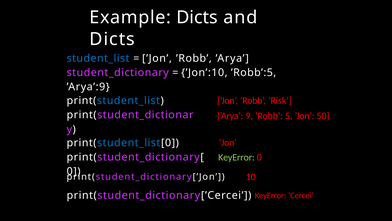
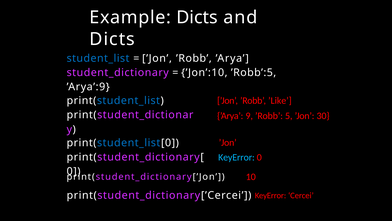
’Risk: ’Risk -> ’Like
50: 50 -> 30
KeyError at (236, 157) colour: light green -> light blue
